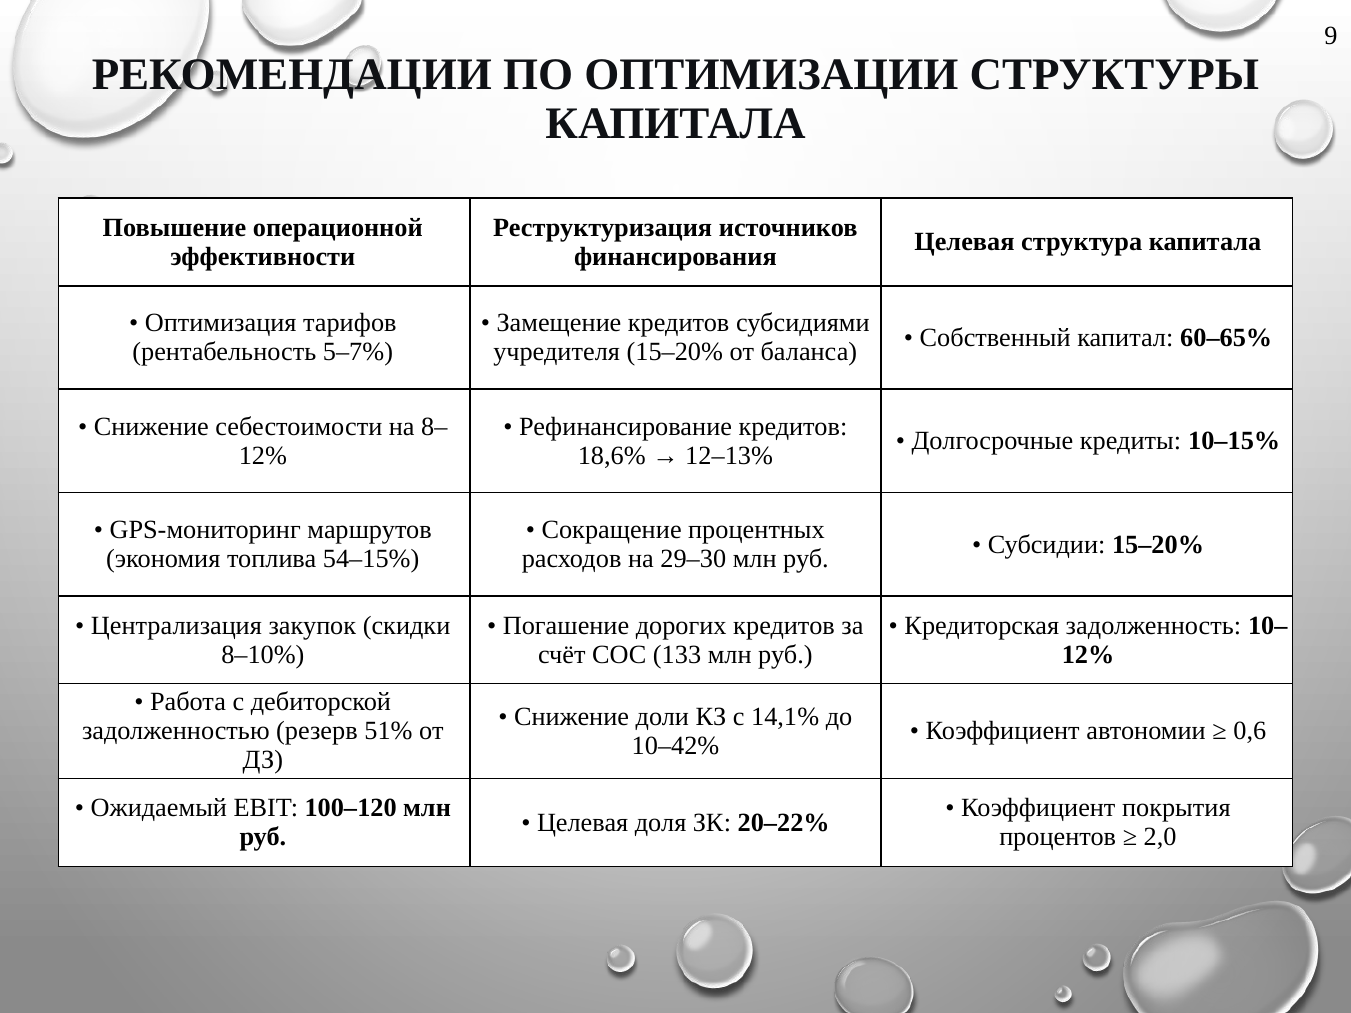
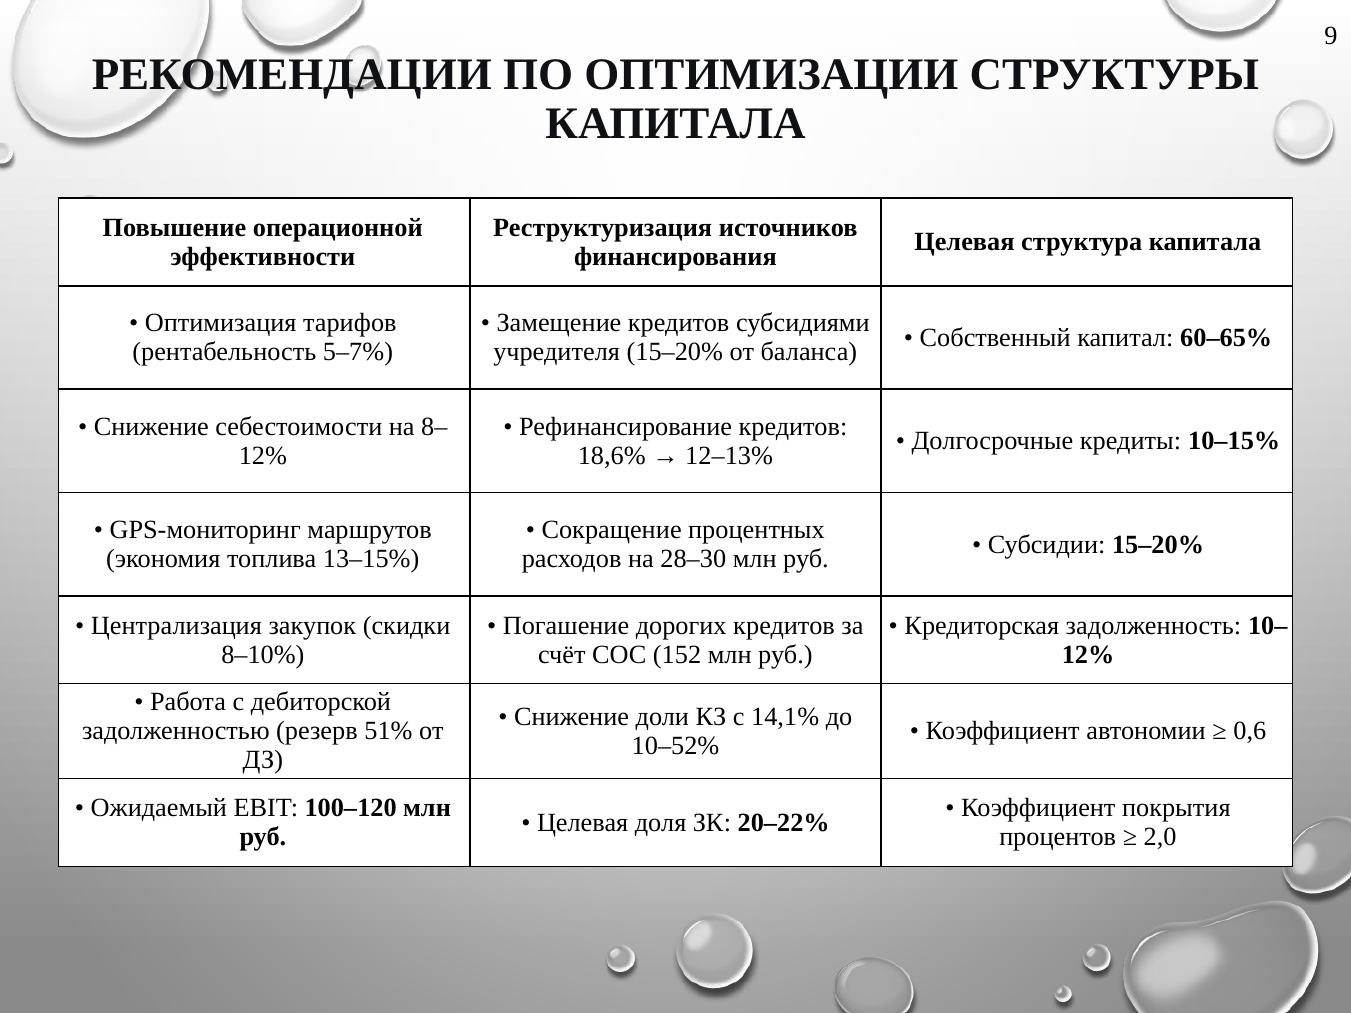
54–15%: 54–15% -> 13–15%
29–30: 29–30 -> 28–30
133: 133 -> 152
10–42%: 10–42% -> 10–52%
